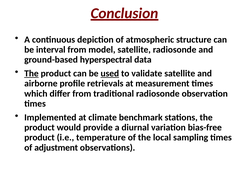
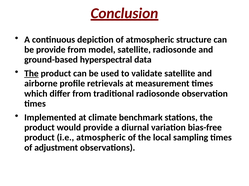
be interval: interval -> provide
used underline: present -> none
i.e temperature: temperature -> atmospheric
